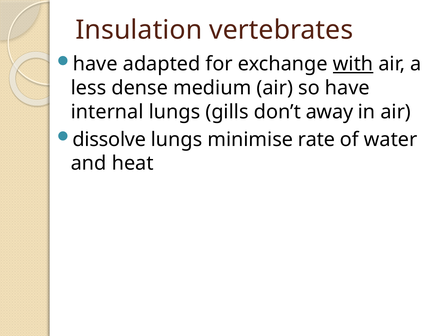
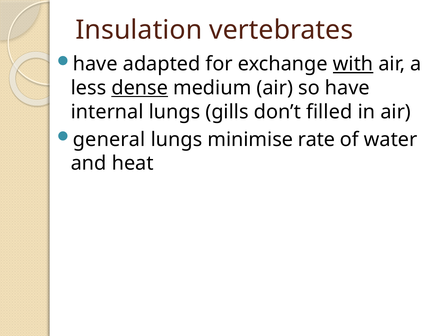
dense underline: none -> present
away: away -> filled
dissolve: dissolve -> general
